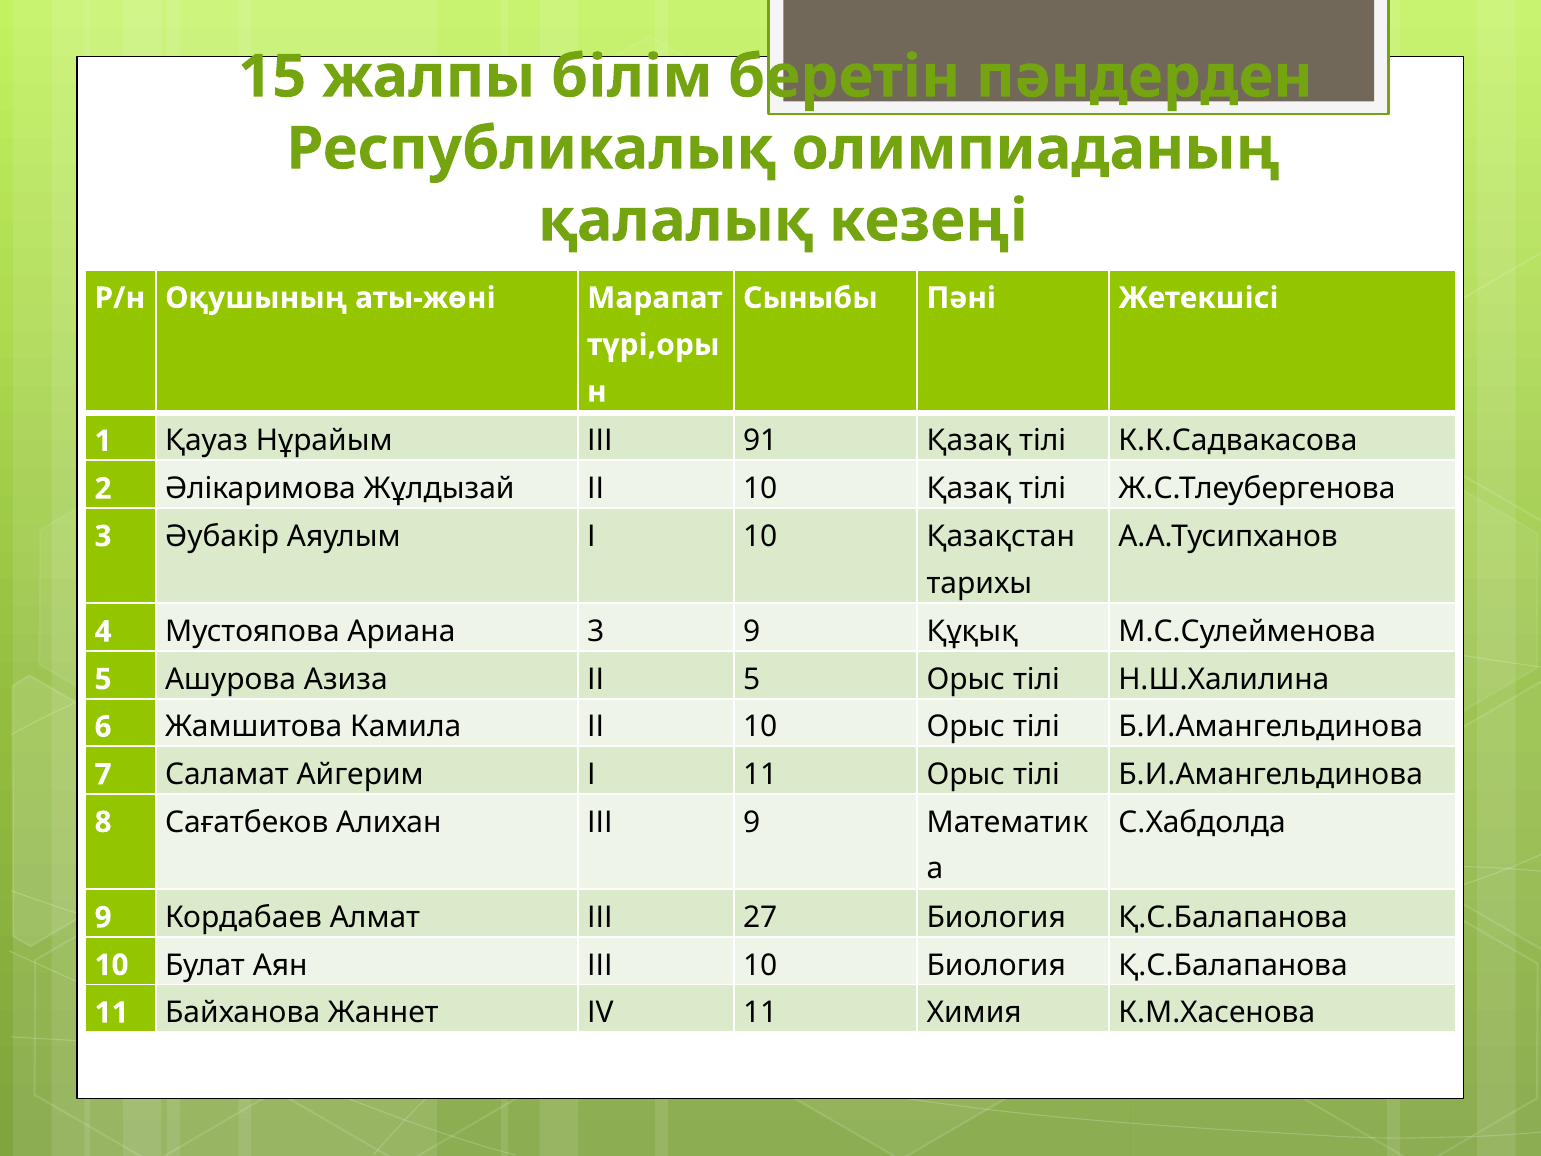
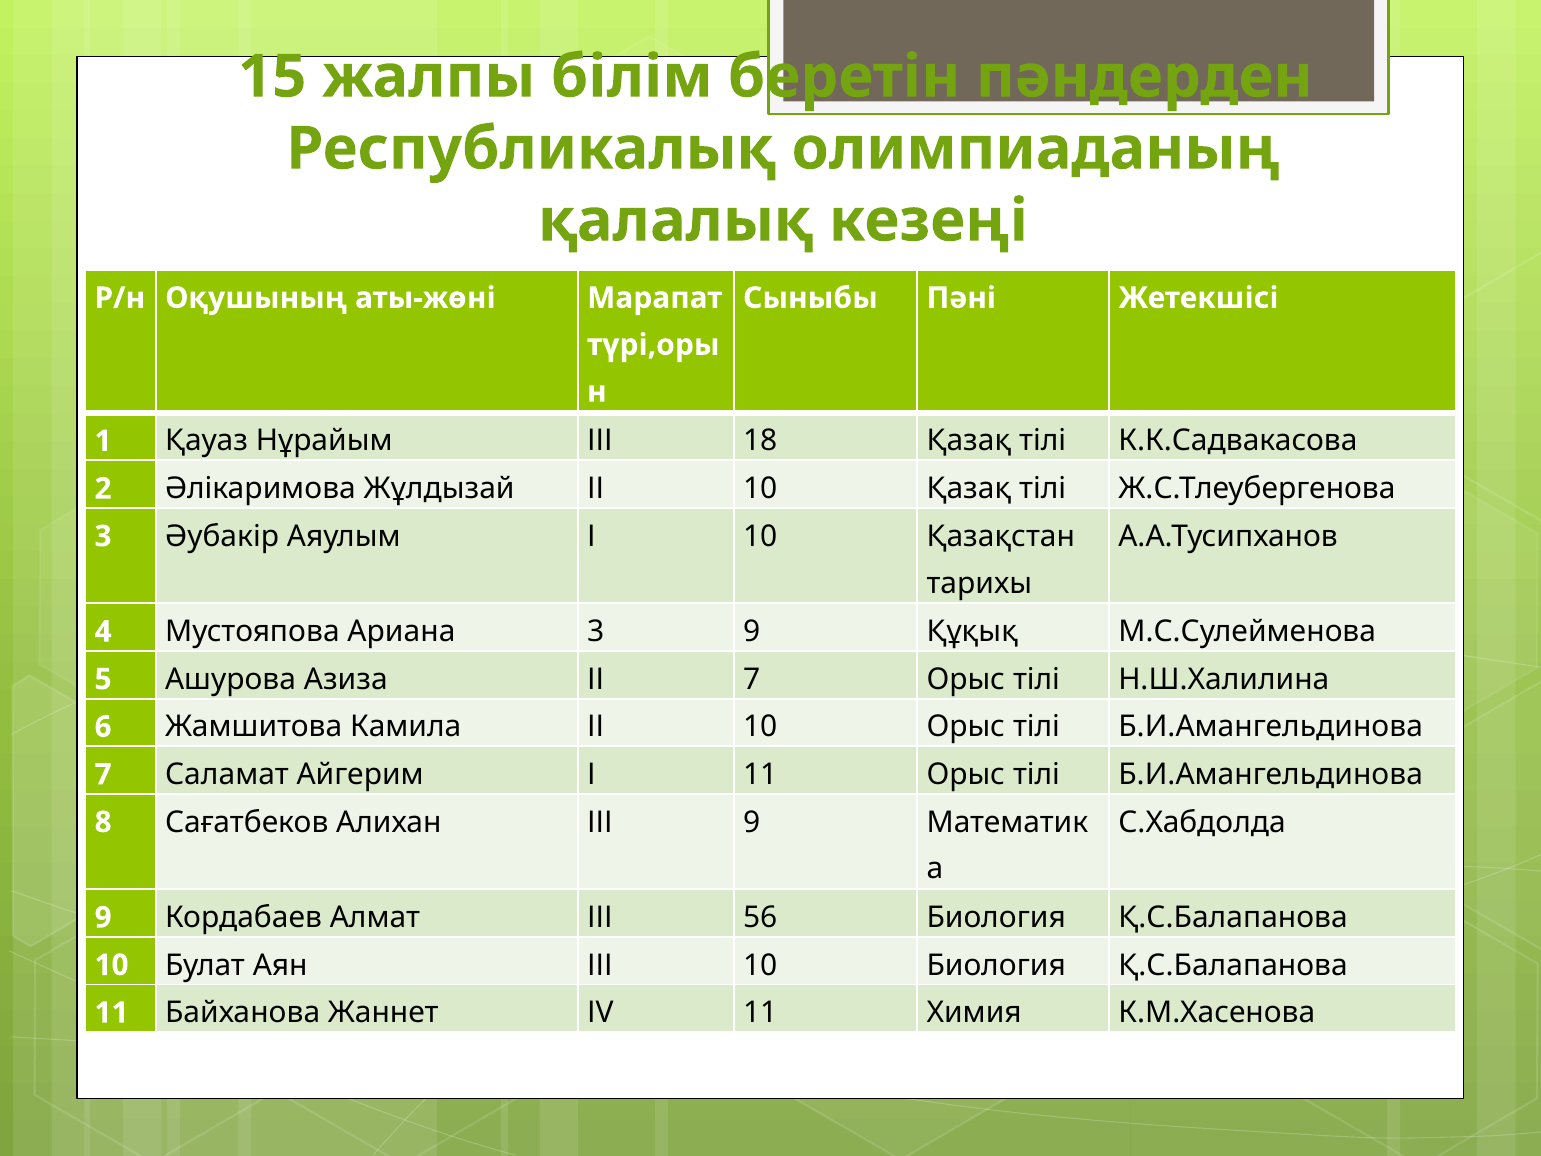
91: 91 -> 18
ІІ 5: 5 -> 7
27: 27 -> 56
